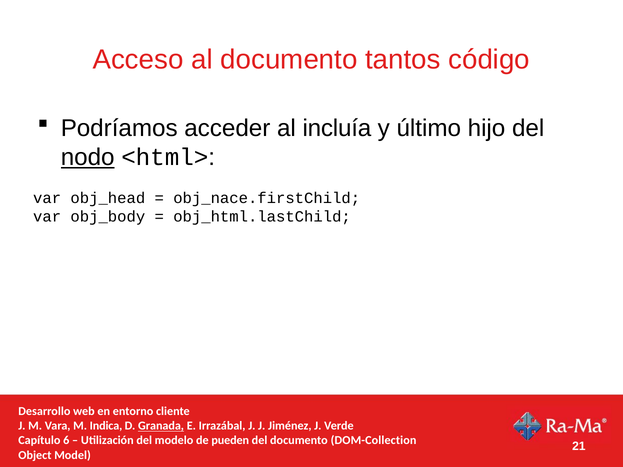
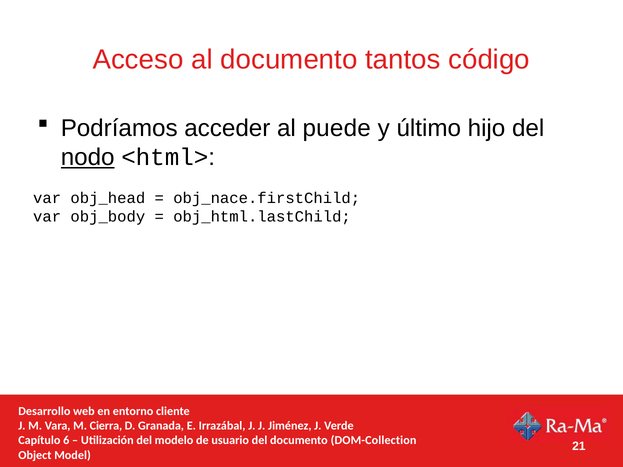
incluía: incluía -> puede
Indica: Indica -> Cierra
Granada underline: present -> none
pueden: pueden -> usuario
